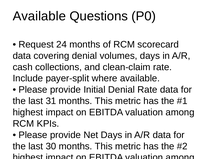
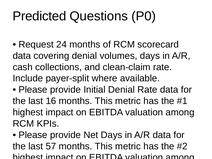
Available at (39, 16): Available -> Predicted
31: 31 -> 16
30: 30 -> 57
